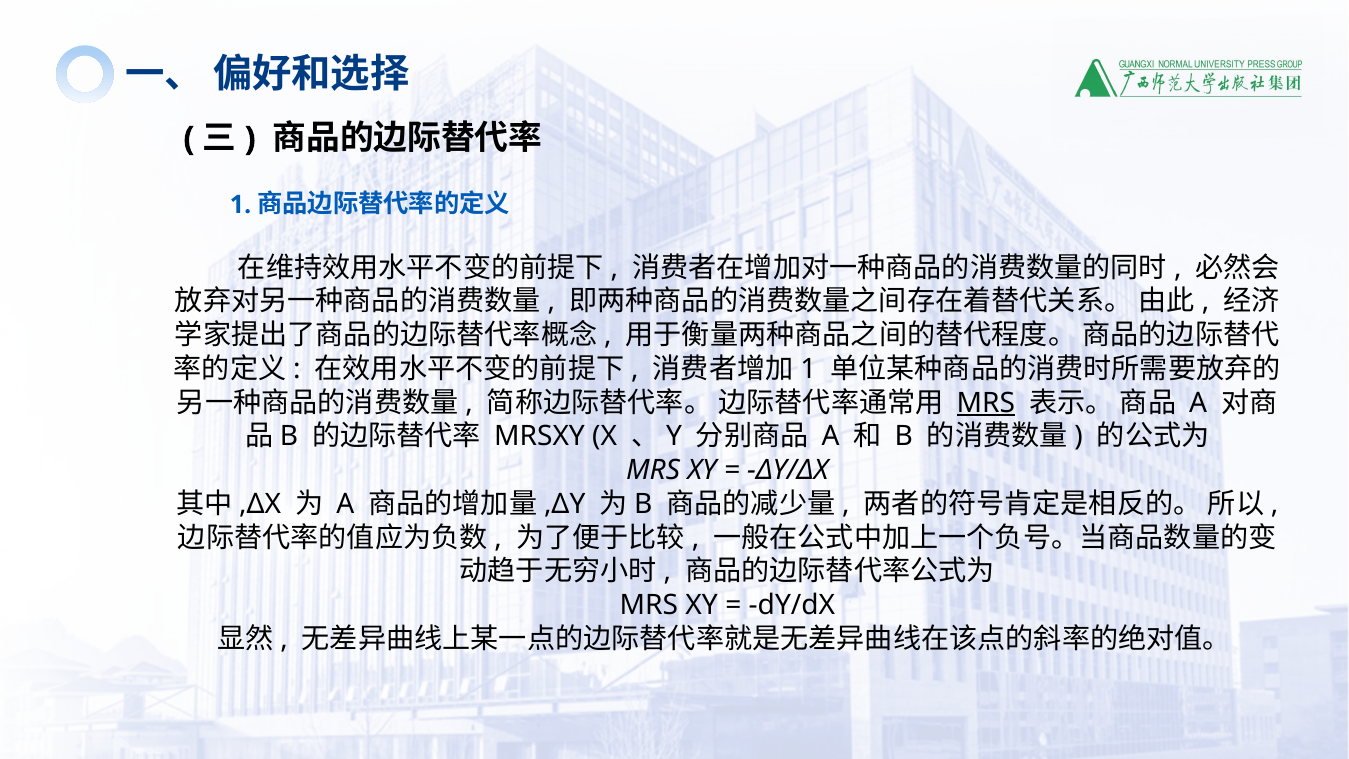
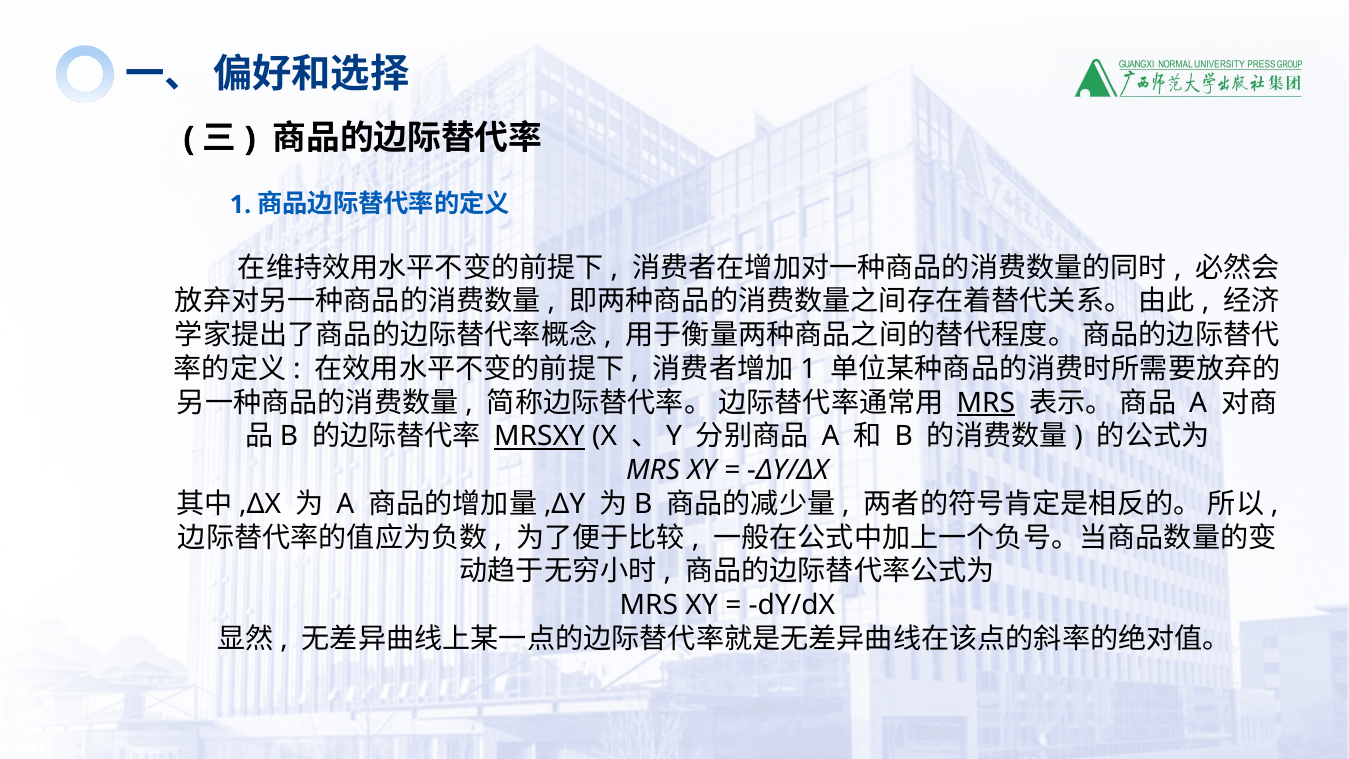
MRSXY underline: none -> present
